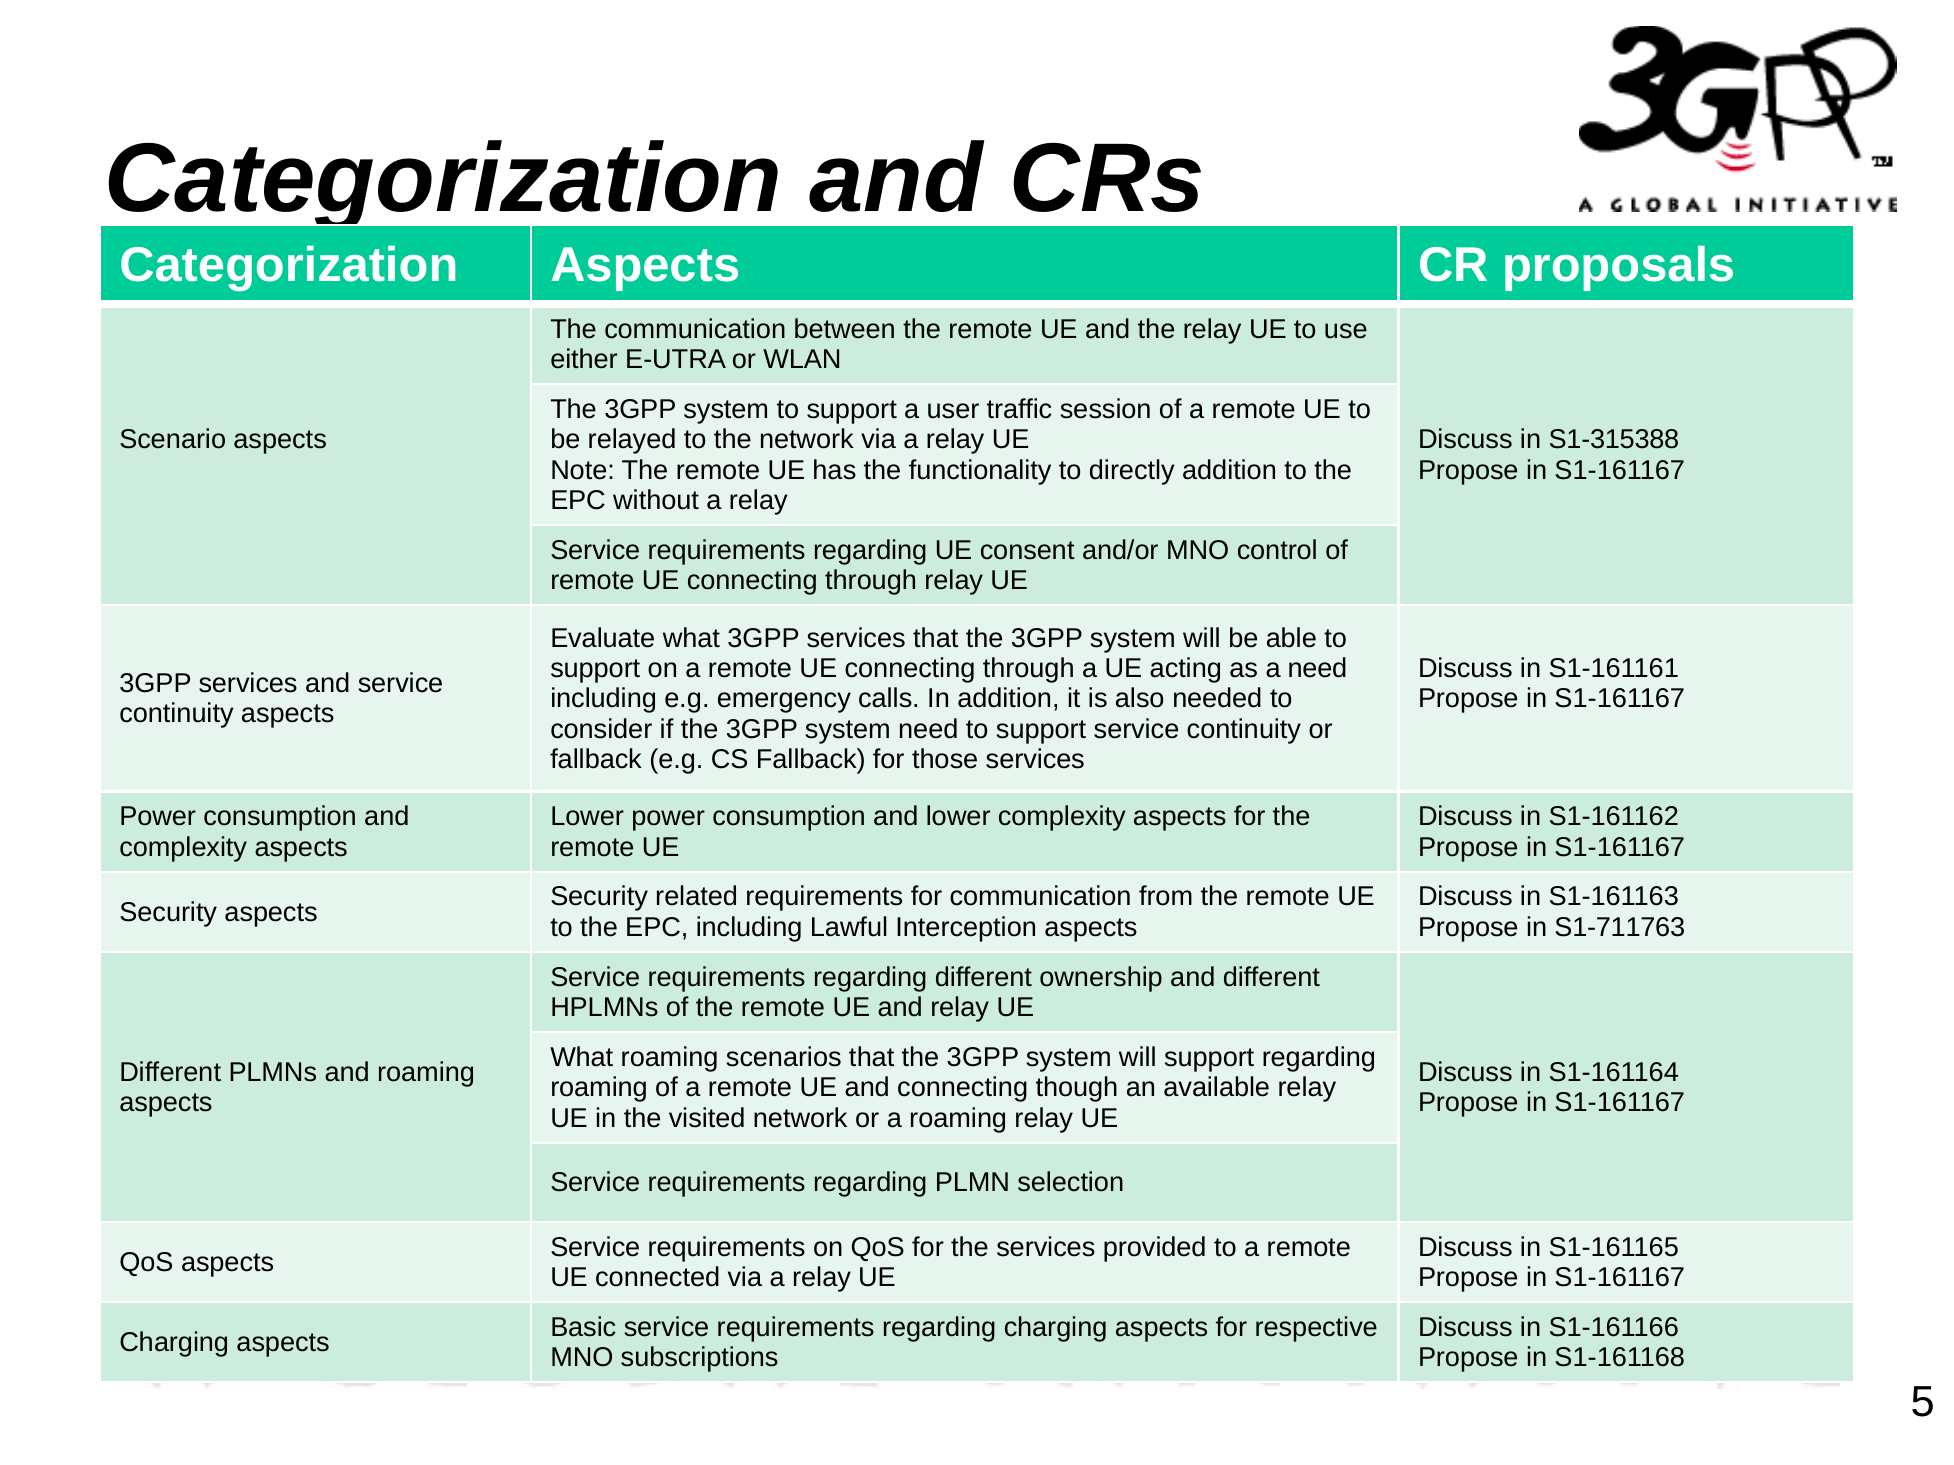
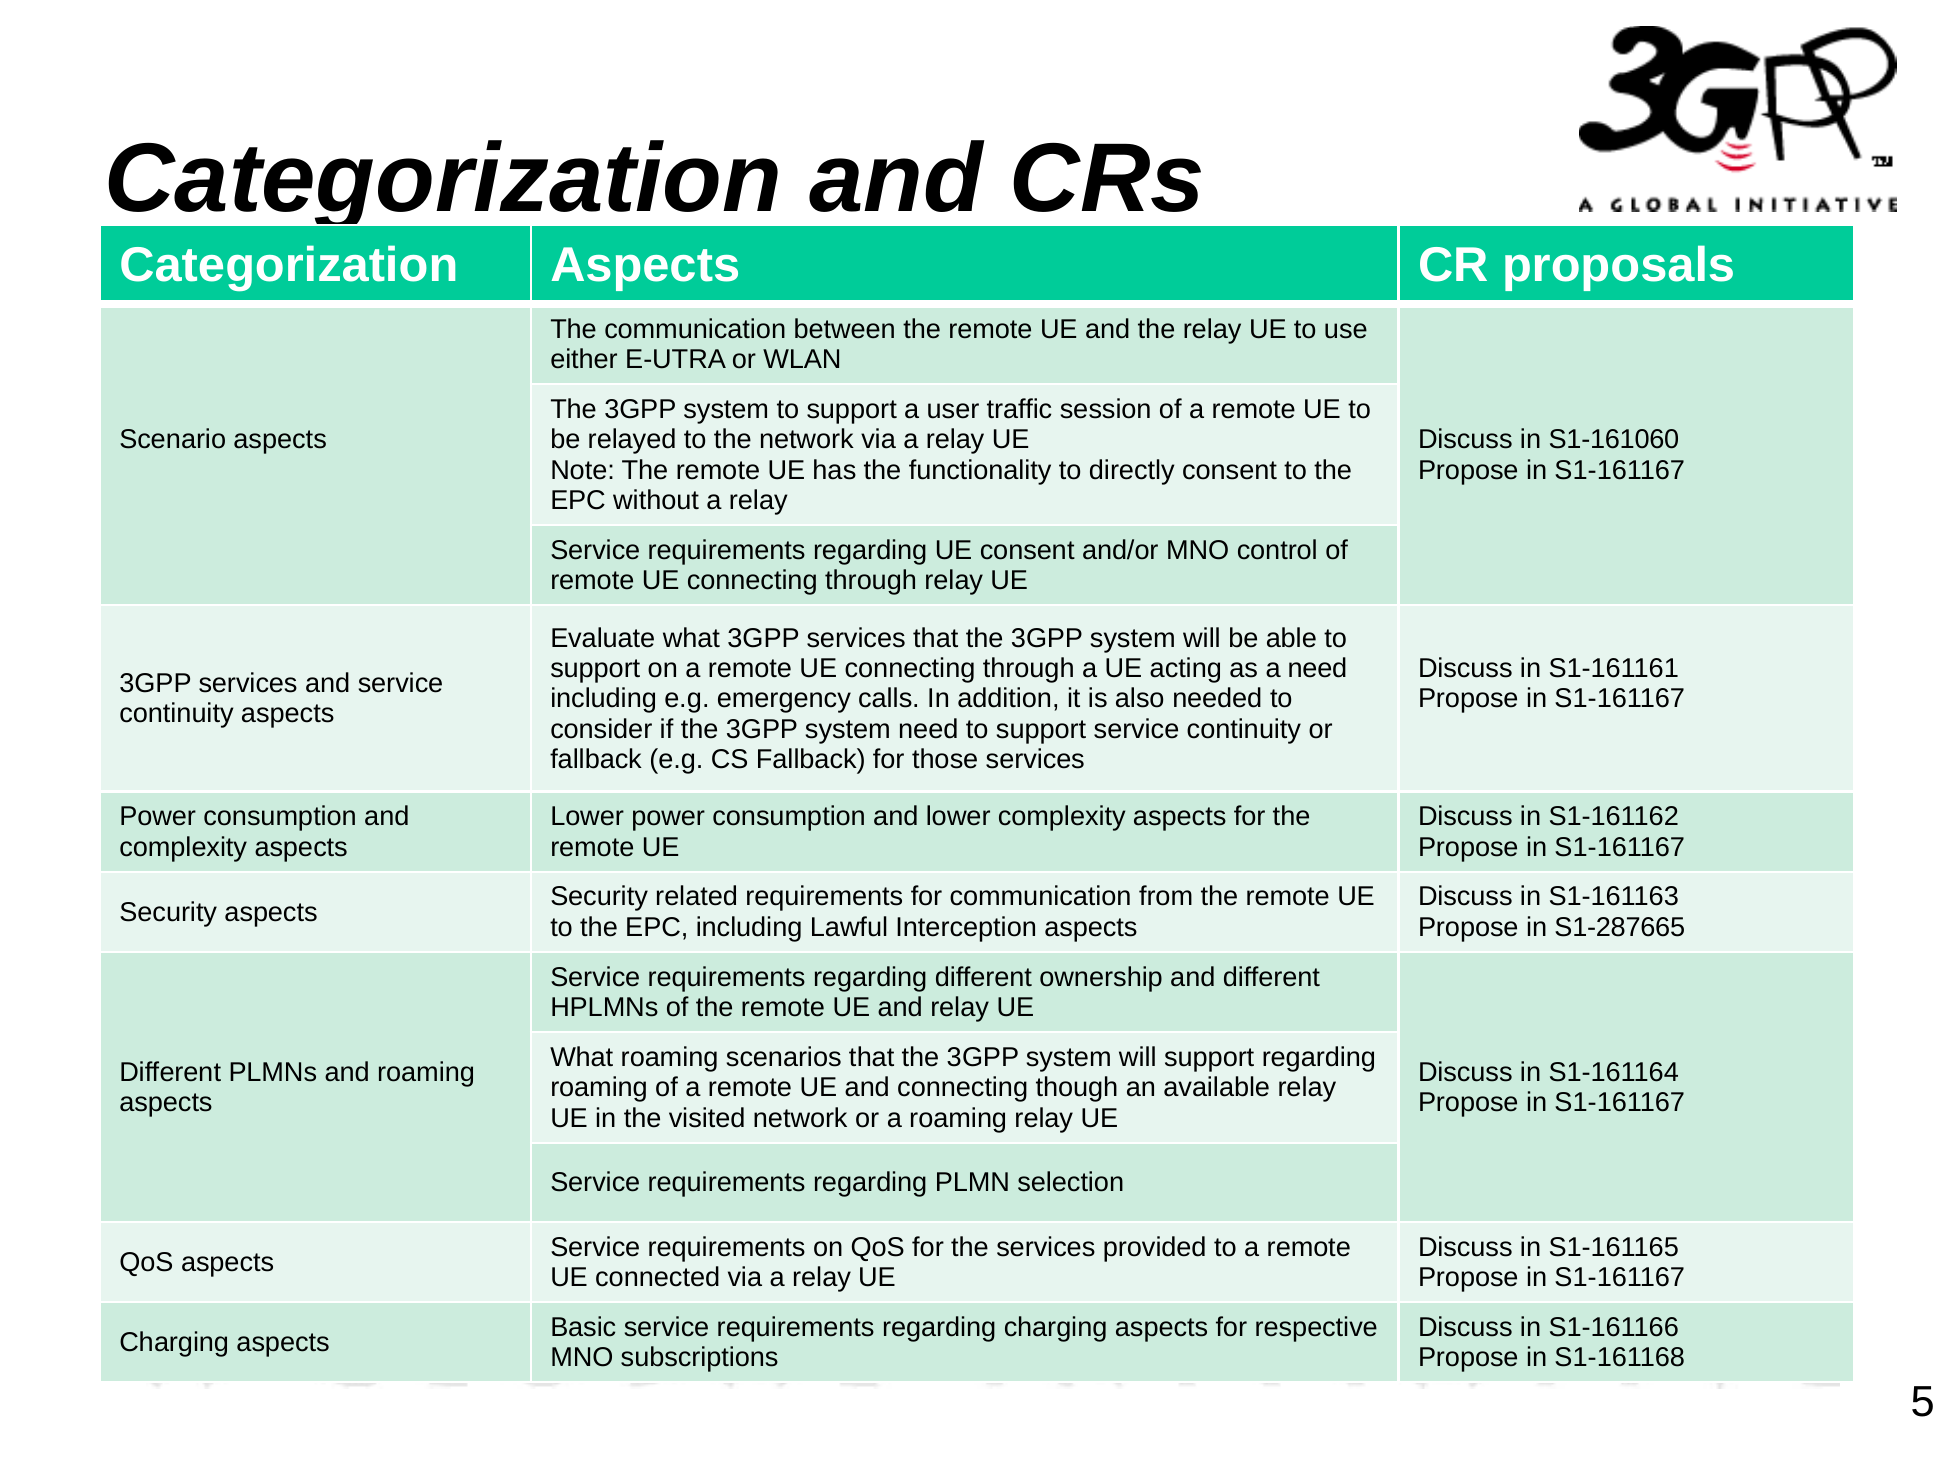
S1-315388: S1-315388 -> S1-161060
directly addition: addition -> consent
S1-711763: S1-711763 -> S1-287665
